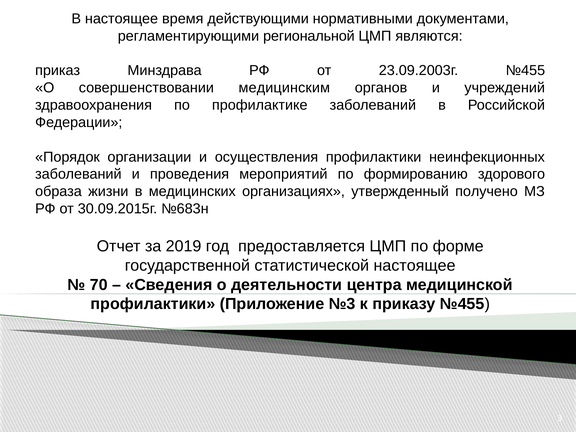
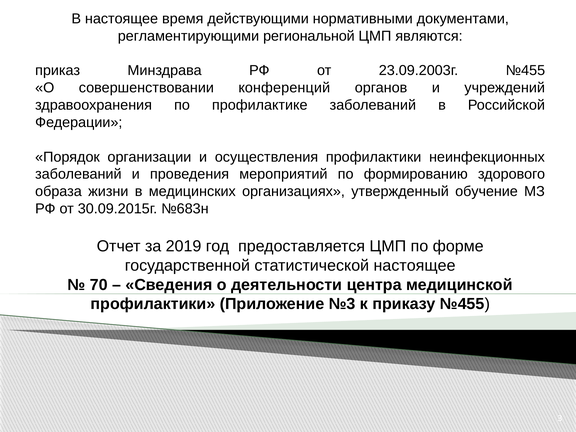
медицинским: медицинским -> конференций
получено: получено -> обучение
